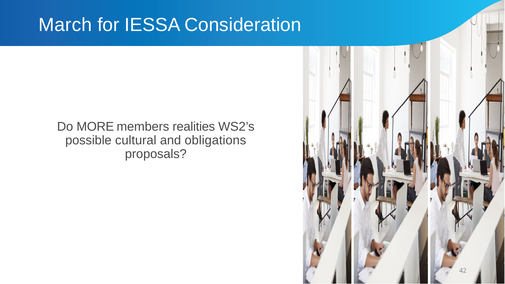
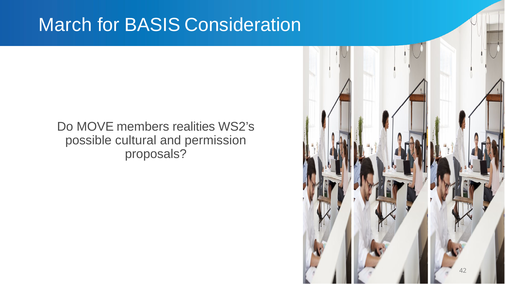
IESSA: IESSA -> BASIS
MORE: MORE -> MOVE
obligations: obligations -> permission
